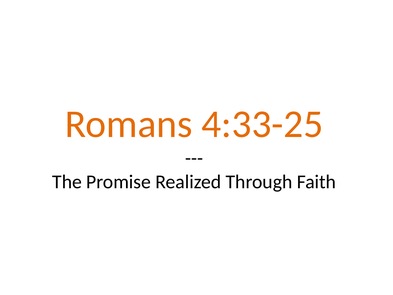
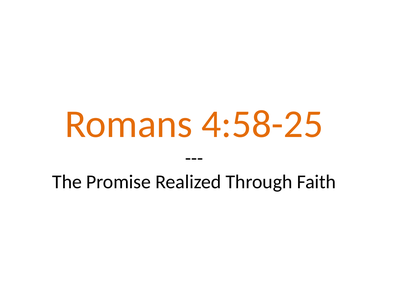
4:33-25: 4:33-25 -> 4:58-25
